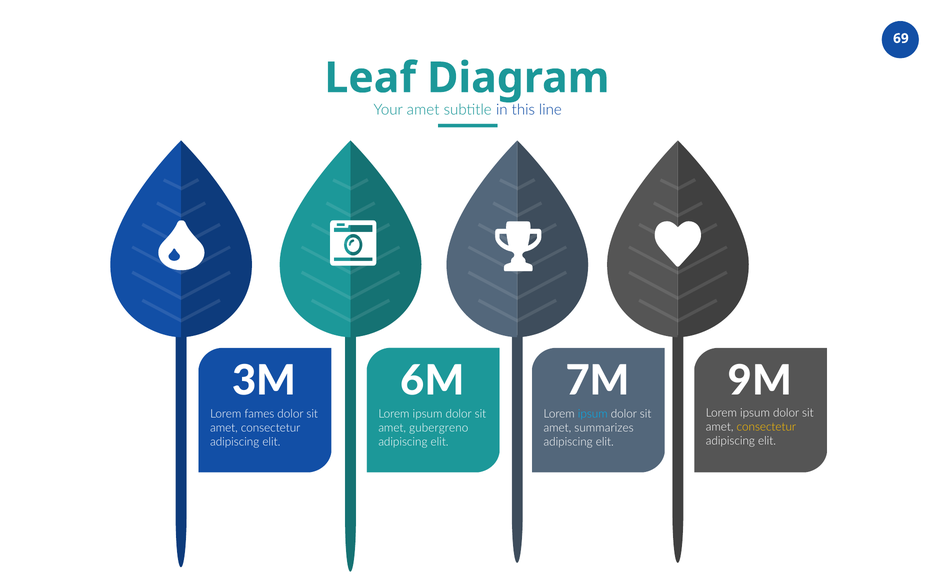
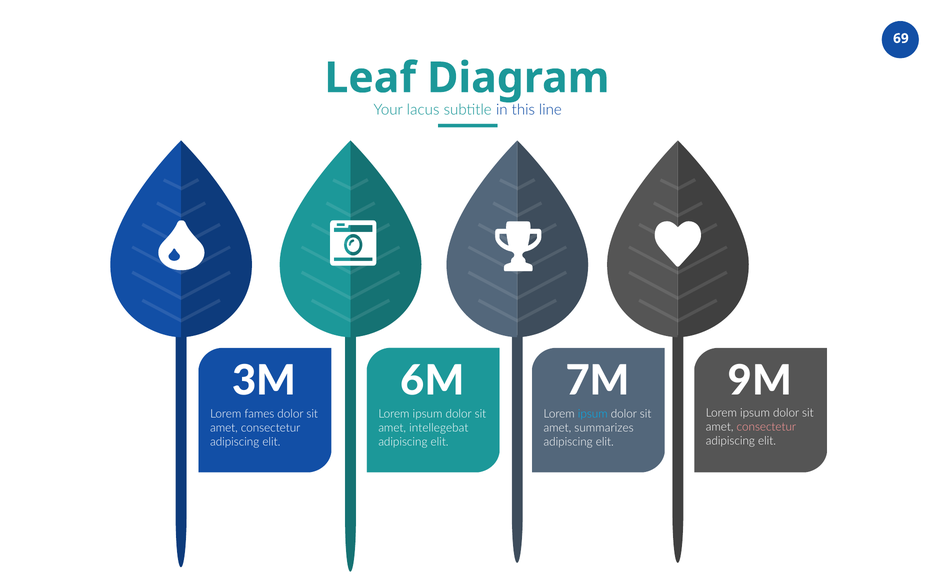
amet at (423, 110): amet -> lacus
consectetur at (766, 427) colour: yellow -> pink
gubergreno: gubergreno -> intellegebat
